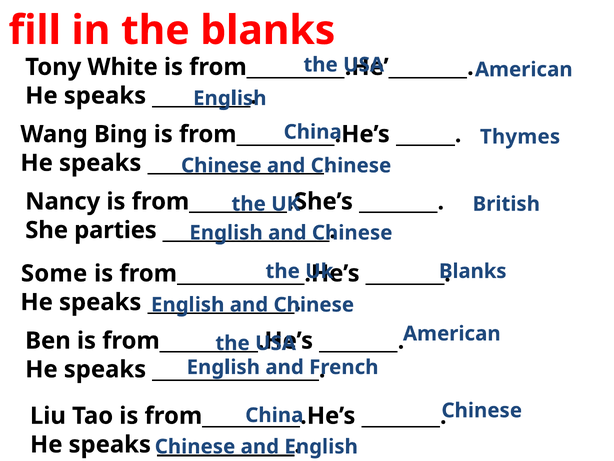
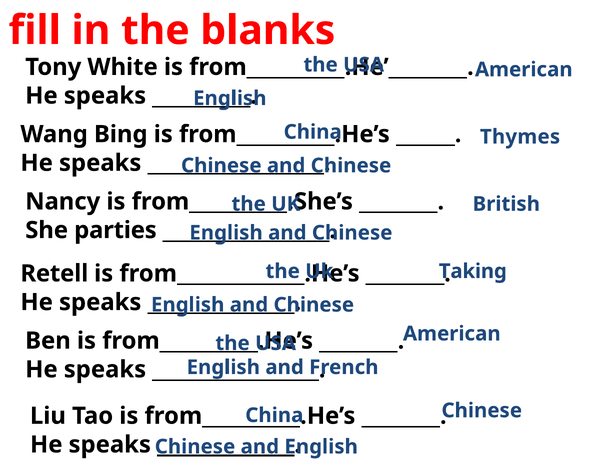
Blanks at (473, 271): Blanks -> Taking
Some: Some -> Retell
